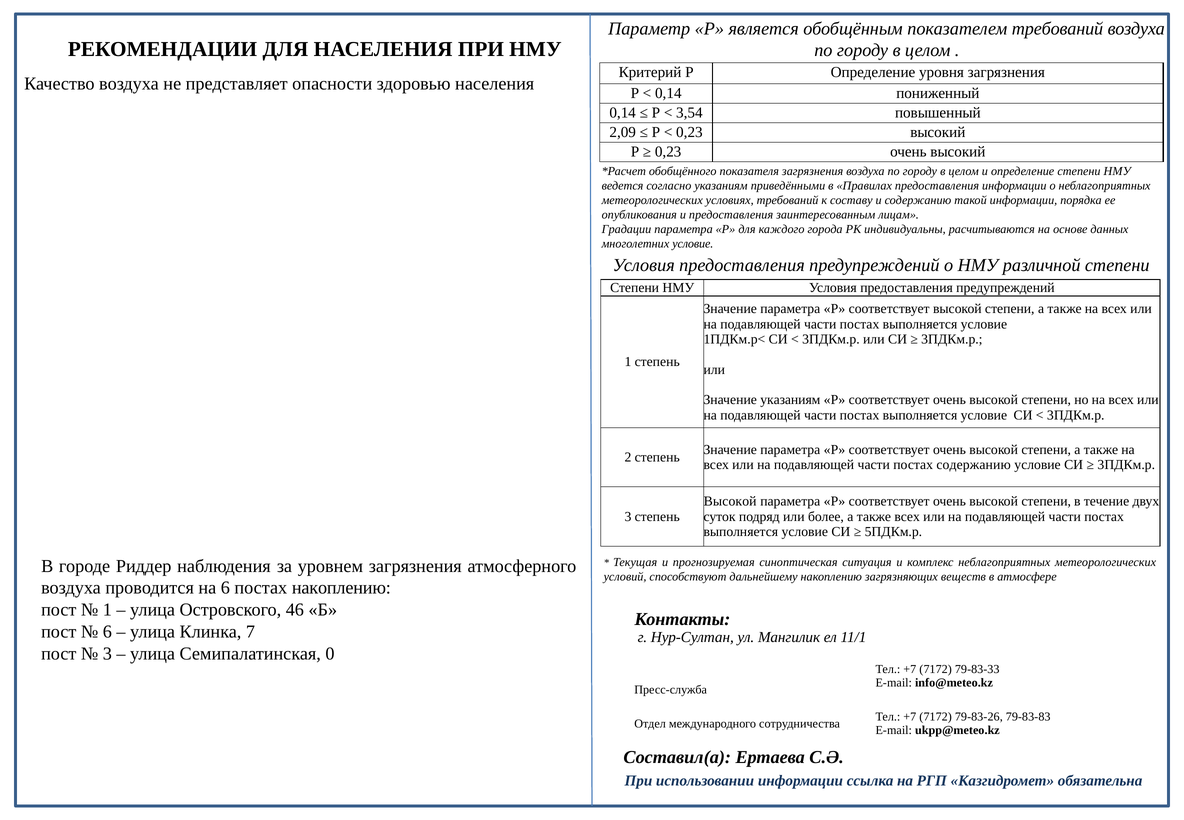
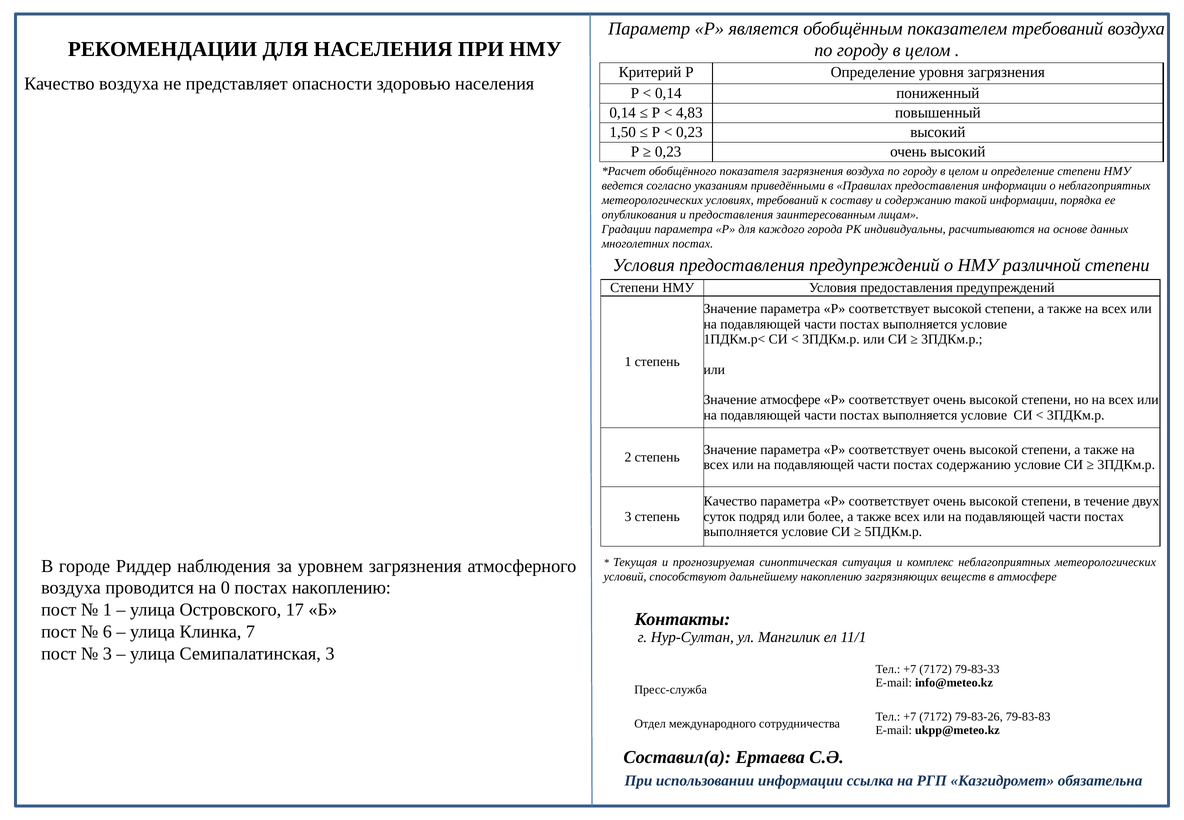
3,54: 3,54 -> 4,83
2,09: 2,09 -> 1,50
многолетних условие: условие -> постах
Значение указаниям: указаниям -> атмосфере
Высокой at (730, 501): Высокой -> Качество
на 6: 6 -> 0
46: 46 -> 17
Семипалатинская 0: 0 -> 3
